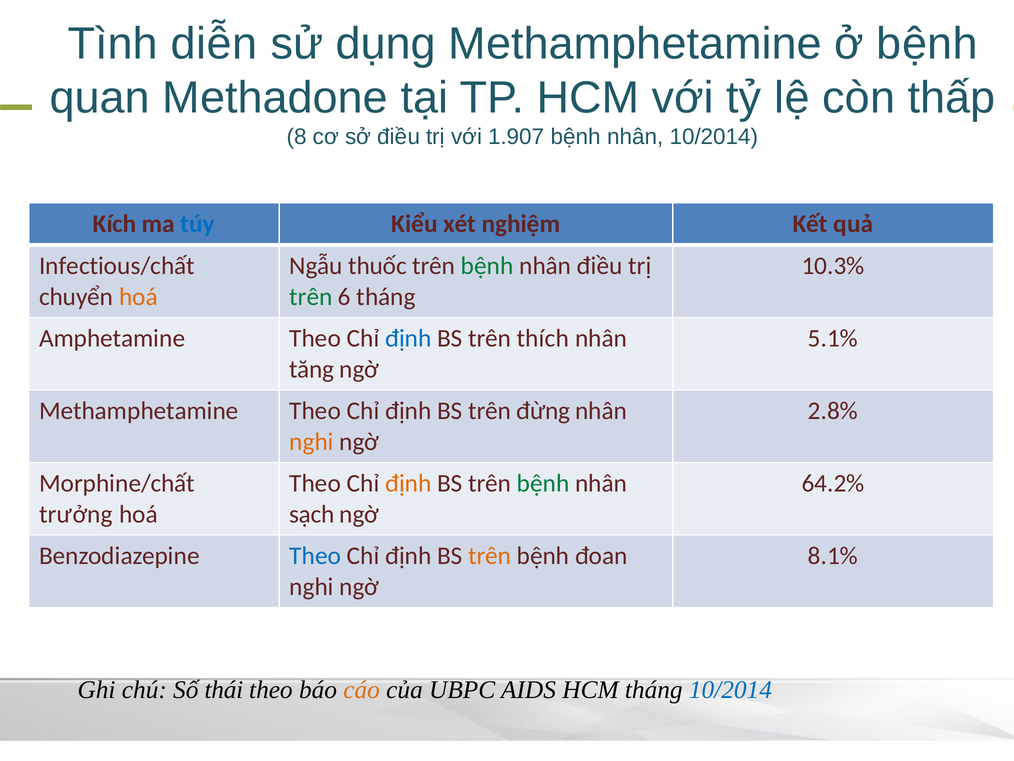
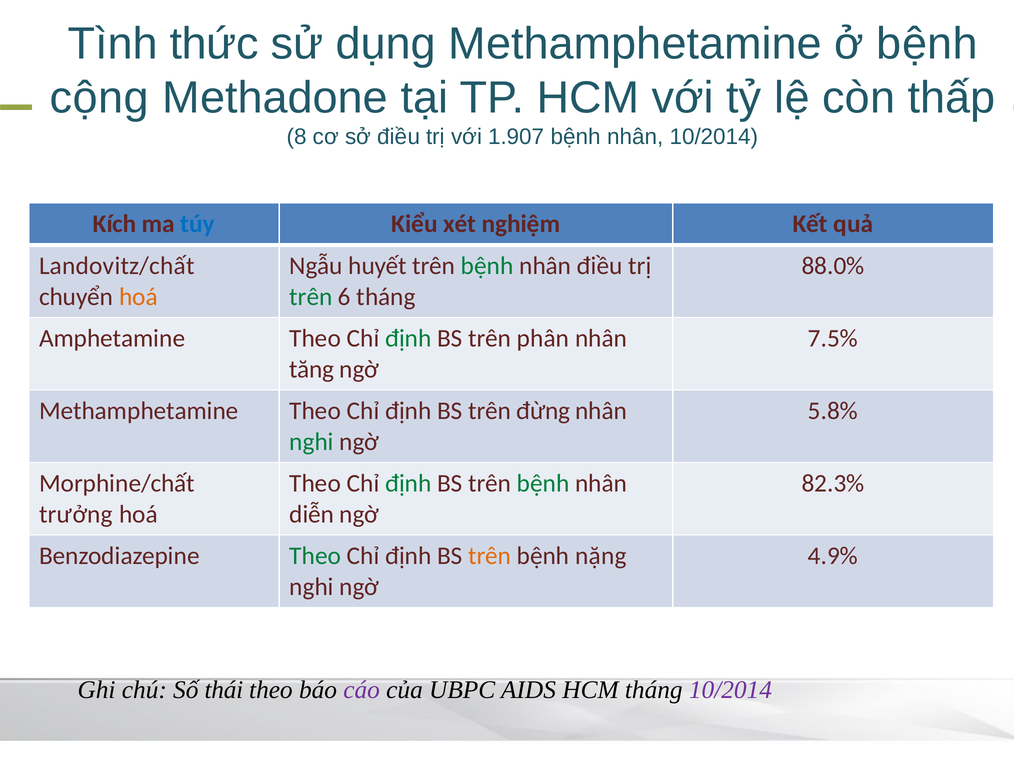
diễn: diễn -> thức
quan: quan -> cộng
Infectious/chất: Infectious/chất -> Landovitz/chất
thuốc: thuốc -> huyết
10.3%: 10.3% -> 88.0%
định at (408, 338) colour: blue -> green
thích: thích -> phân
5.1%: 5.1% -> 7.5%
2.8%: 2.8% -> 5.8%
nghi at (312, 442) colour: orange -> green
định at (408, 483) colour: orange -> green
64.2%: 64.2% -> 82.3%
sạch: sạch -> diễn
Theo at (315, 556) colour: blue -> green
đoan: đoan -> nặng
8.1%: 8.1% -> 4.9%
cáo colour: orange -> purple
10/2014 at (730, 689) colour: blue -> purple
